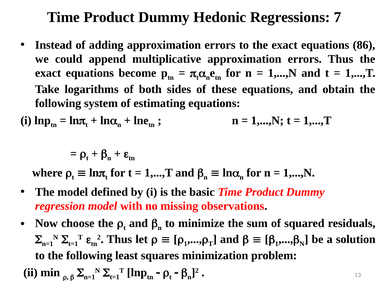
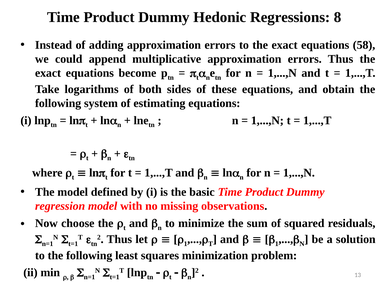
7: 7 -> 8
86: 86 -> 58
